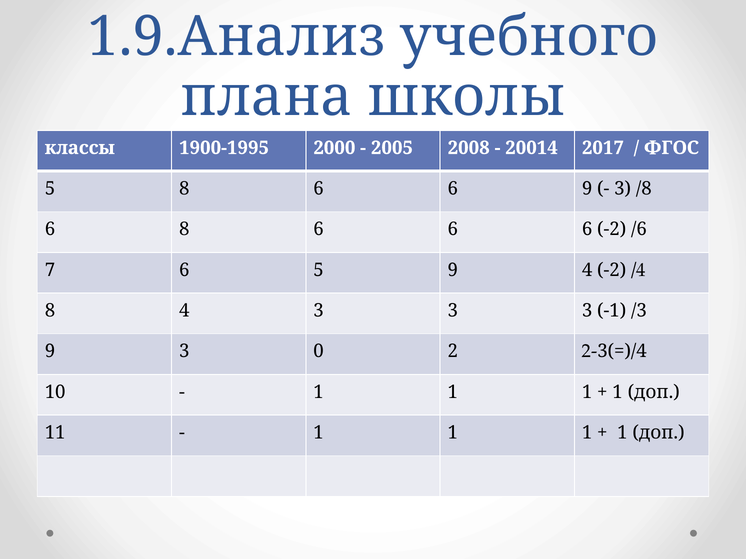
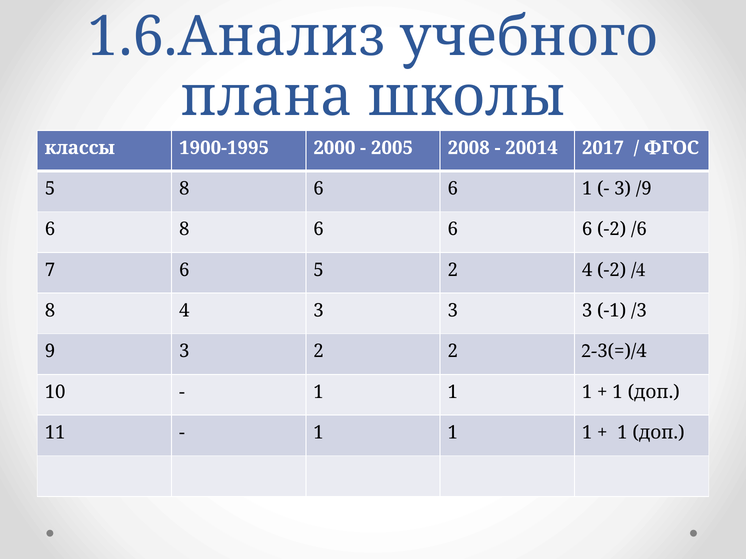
1.9.Анализ: 1.9.Анализ -> 1.6.Анализ
6 9: 9 -> 1
/8: /8 -> /9
5 9: 9 -> 2
3 0: 0 -> 2
